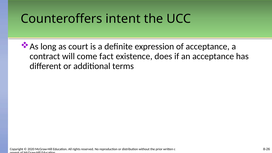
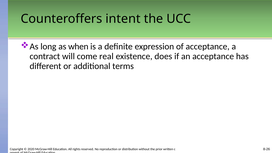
court: court -> when
fact: fact -> real
